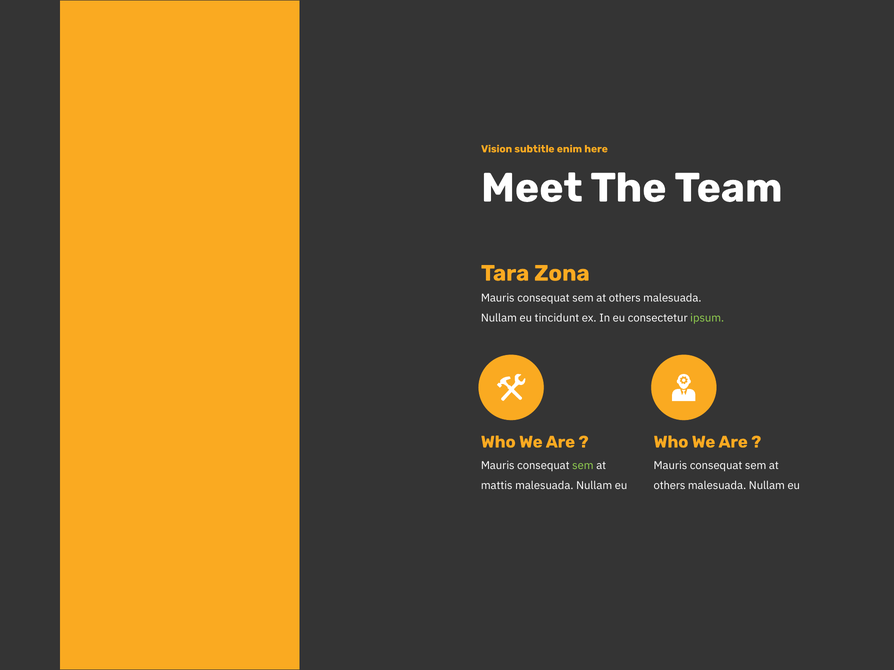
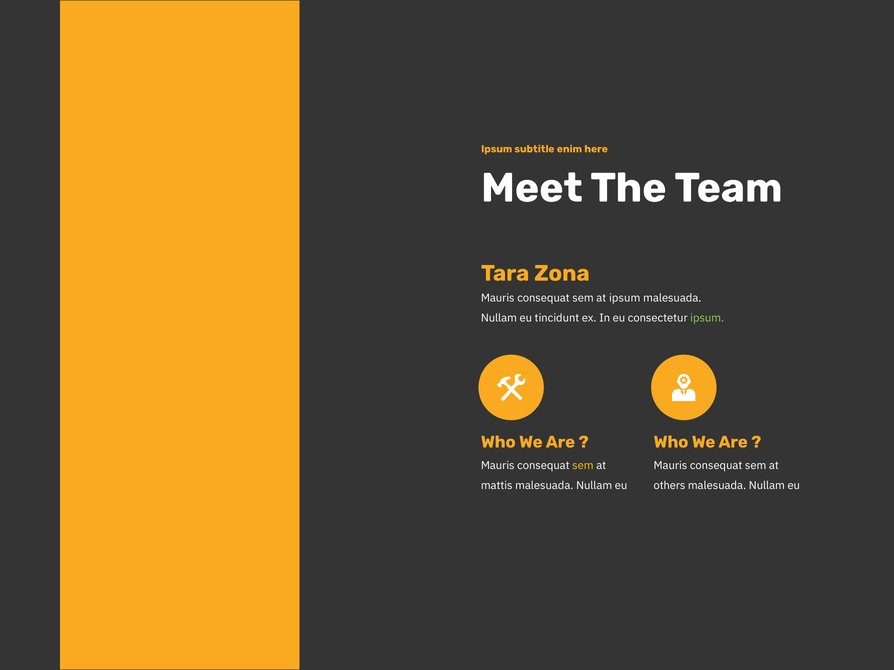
Vision at (497, 149): Vision -> Ipsum
others at (625, 298): others -> ipsum
sem at (583, 466) colour: light green -> yellow
